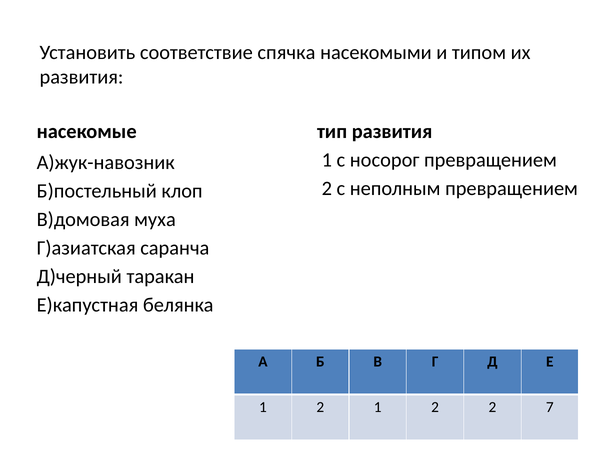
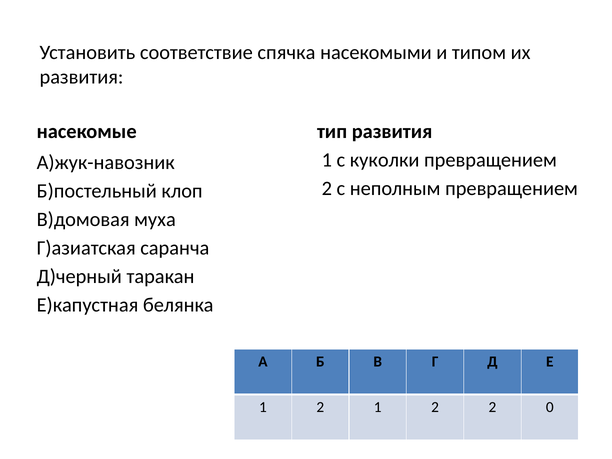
носорог: носорог -> куколки
7: 7 -> 0
